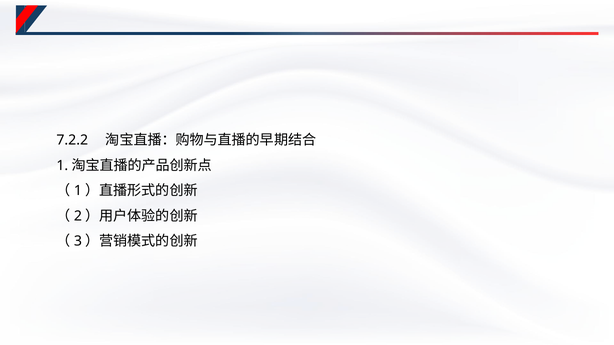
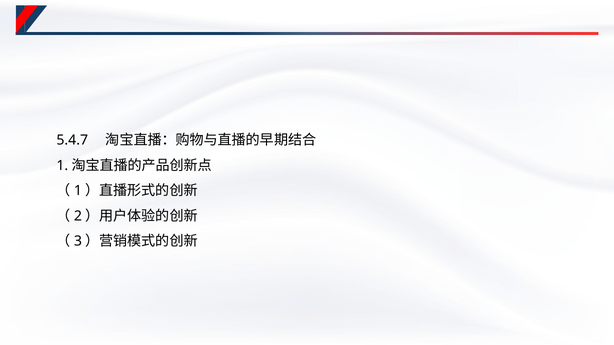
7.2.2: 7.2.2 -> 5.4.7
